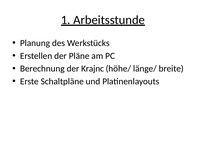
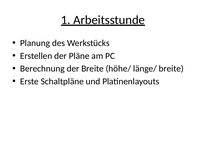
der Krajnc: Krajnc -> Breite
